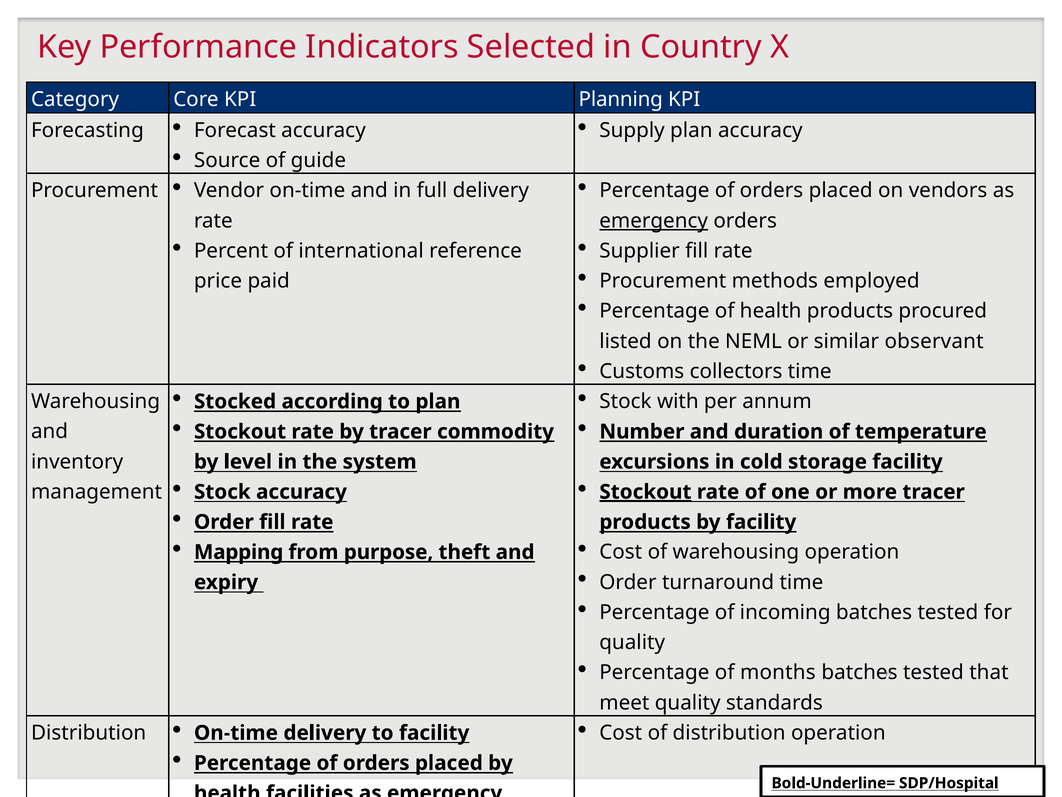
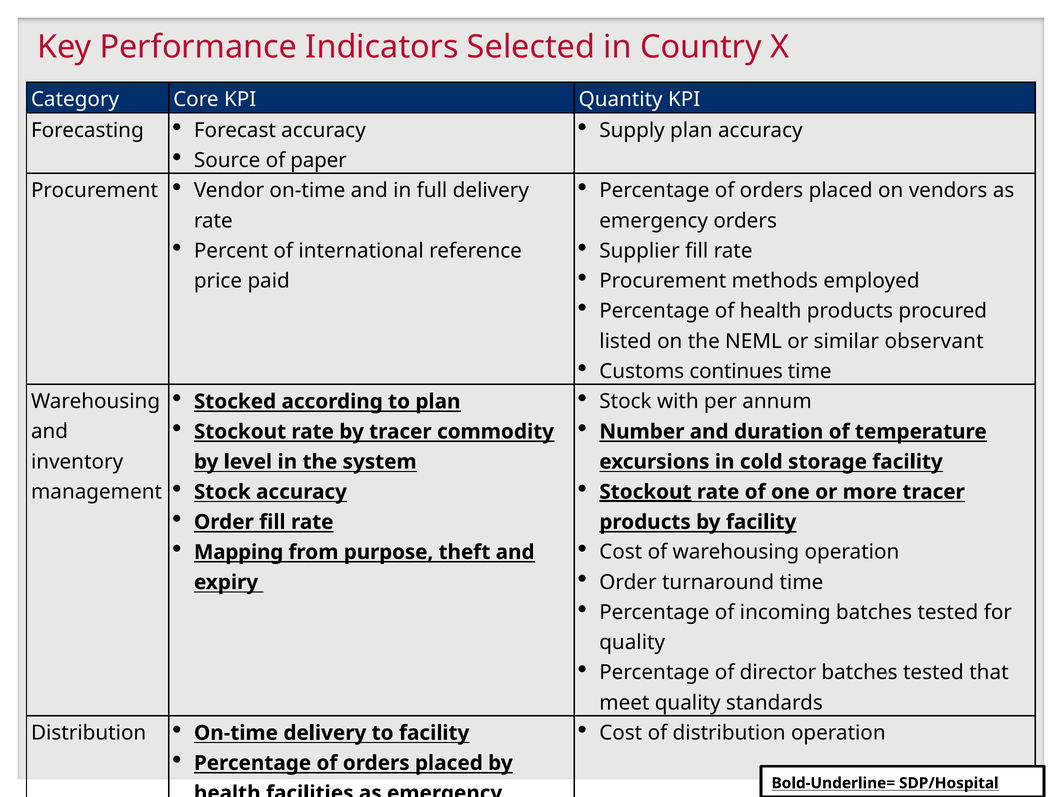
Planning: Planning -> Quantity
guide: guide -> paper
emergency at (654, 221) underline: present -> none
collectors: collectors -> continues
months: months -> director
